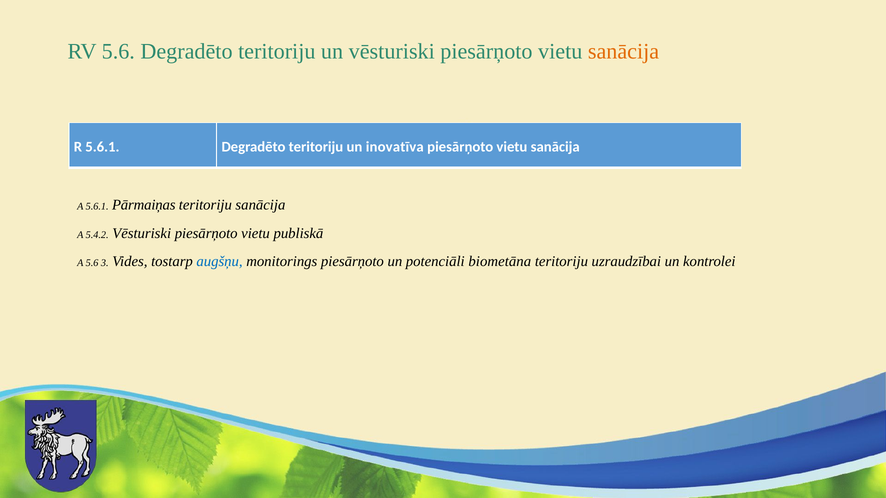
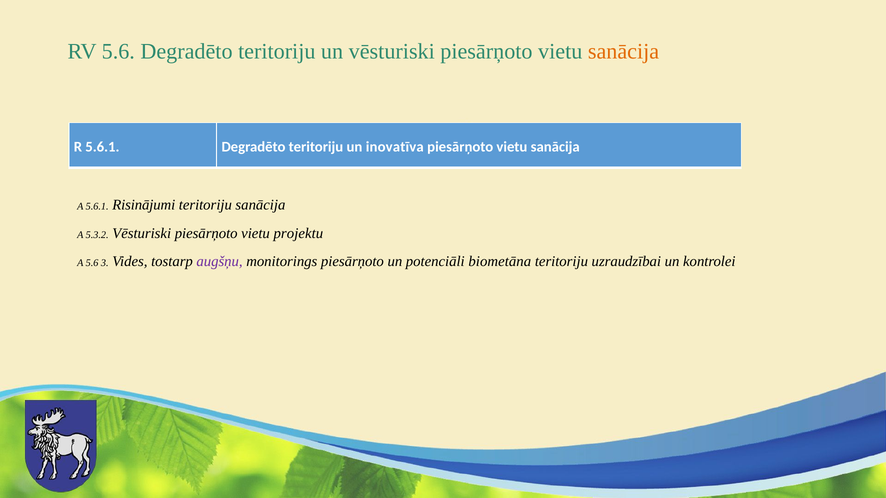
Pārmaiņas: Pārmaiņas -> Risinājumi
5.4.2: 5.4.2 -> 5.3.2
publiskā: publiskā -> projektu
augšņu colour: blue -> purple
